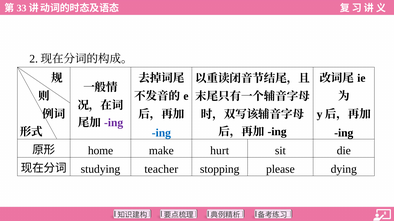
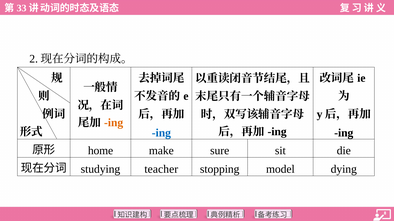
ing at (114, 123) colour: purple -> orange
hurt: hurt -> sure
please: please -> model
